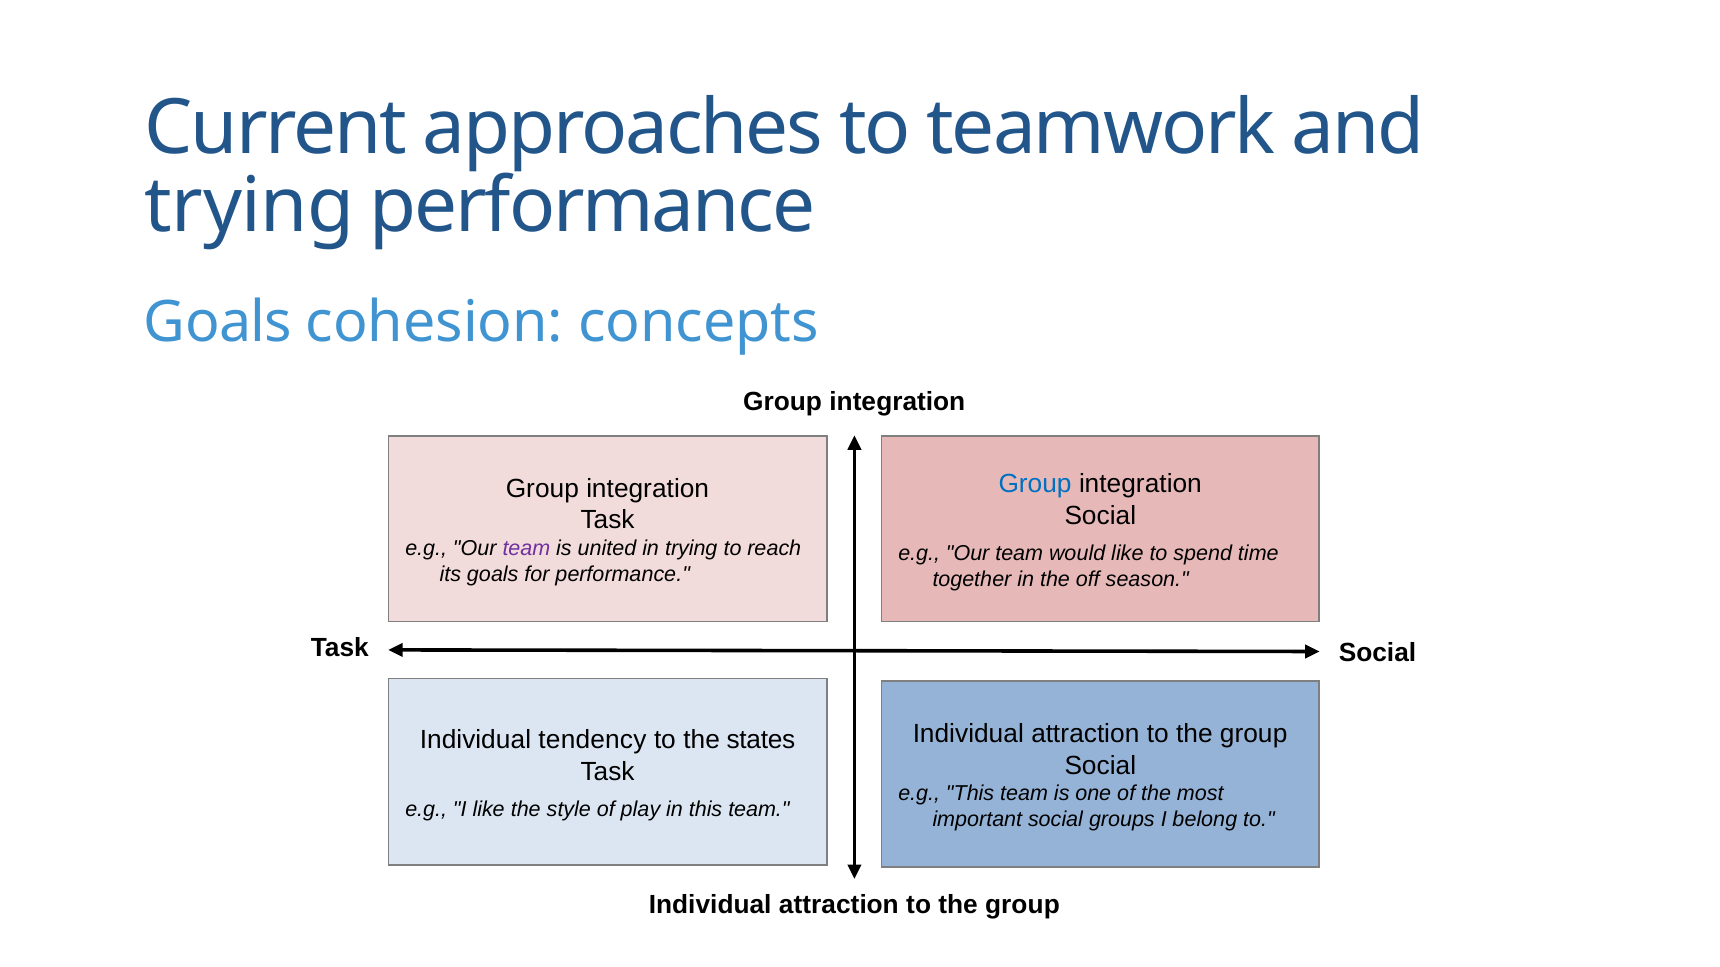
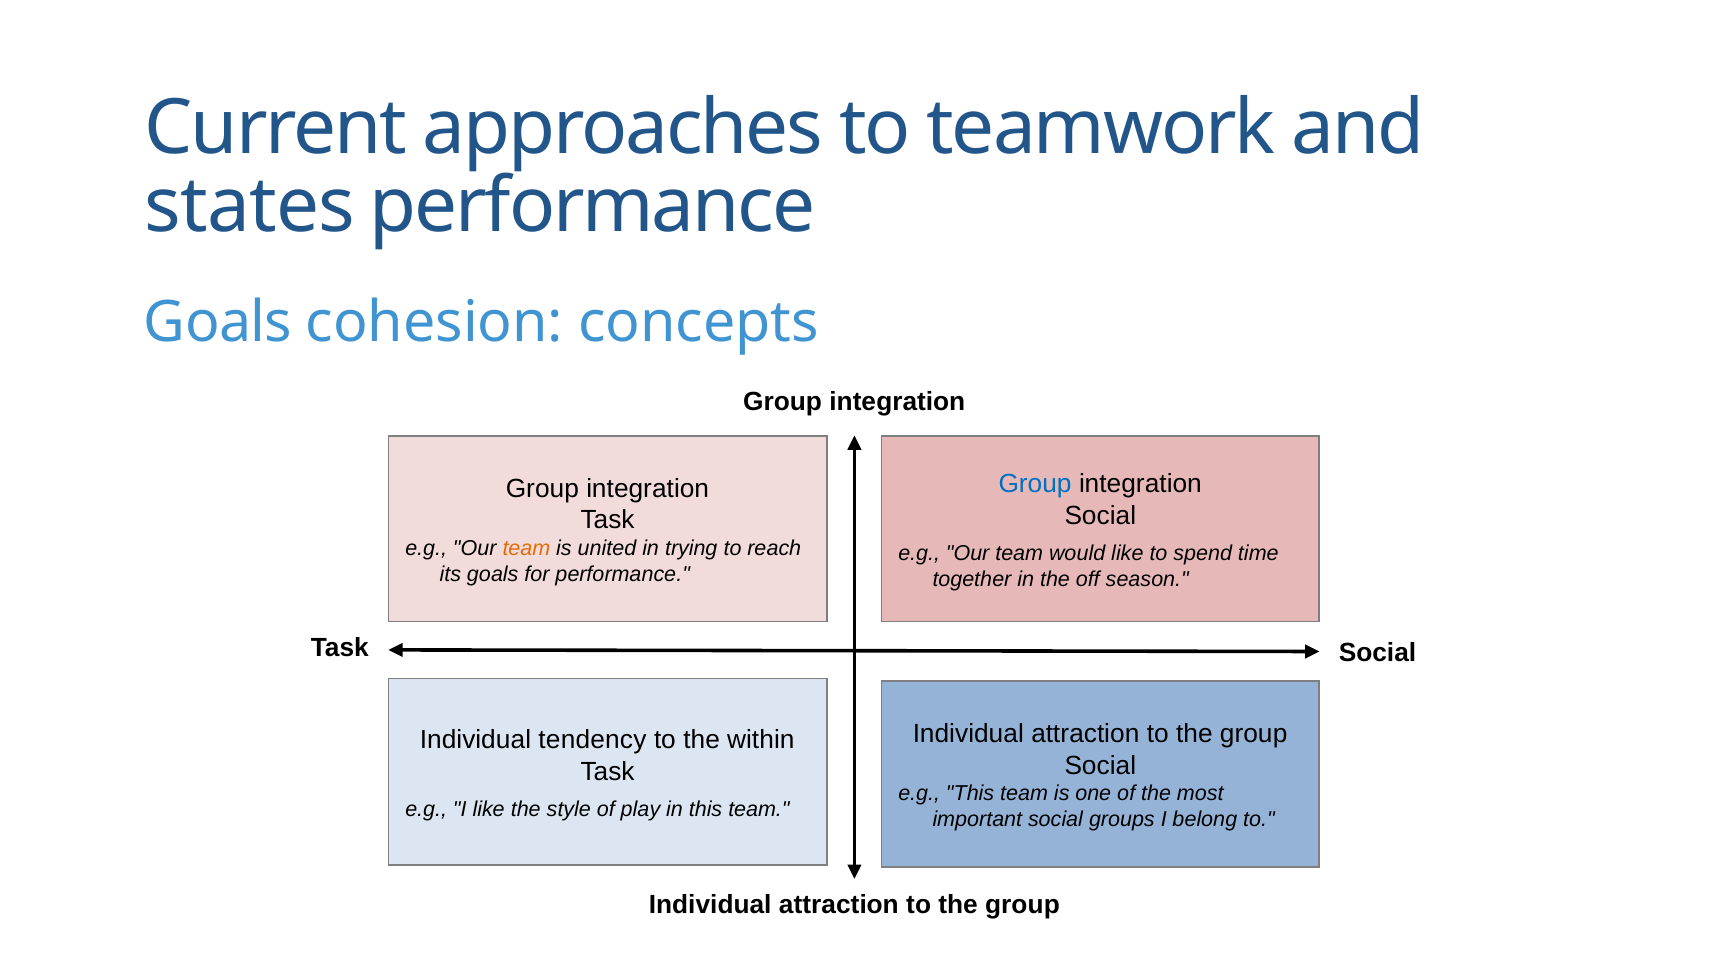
trying at (250, 206): trying -> states
team at (526, 549) colour: purple -> orange
states: states -> within
